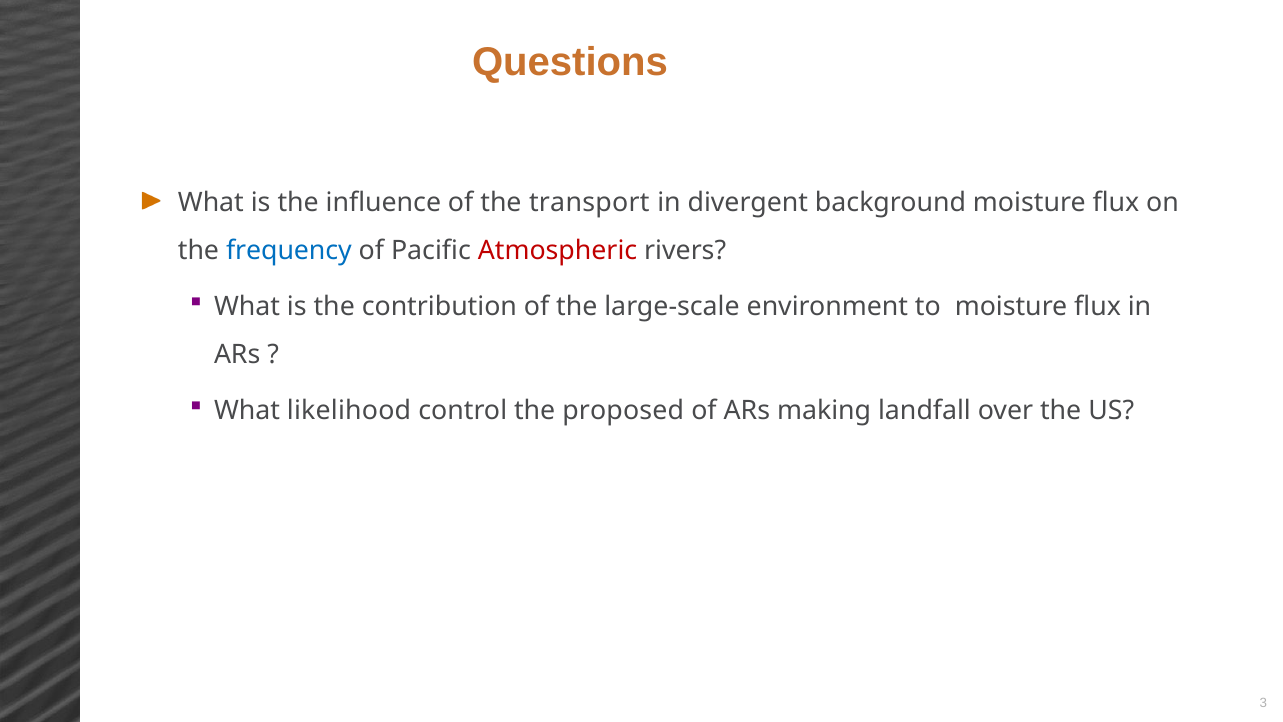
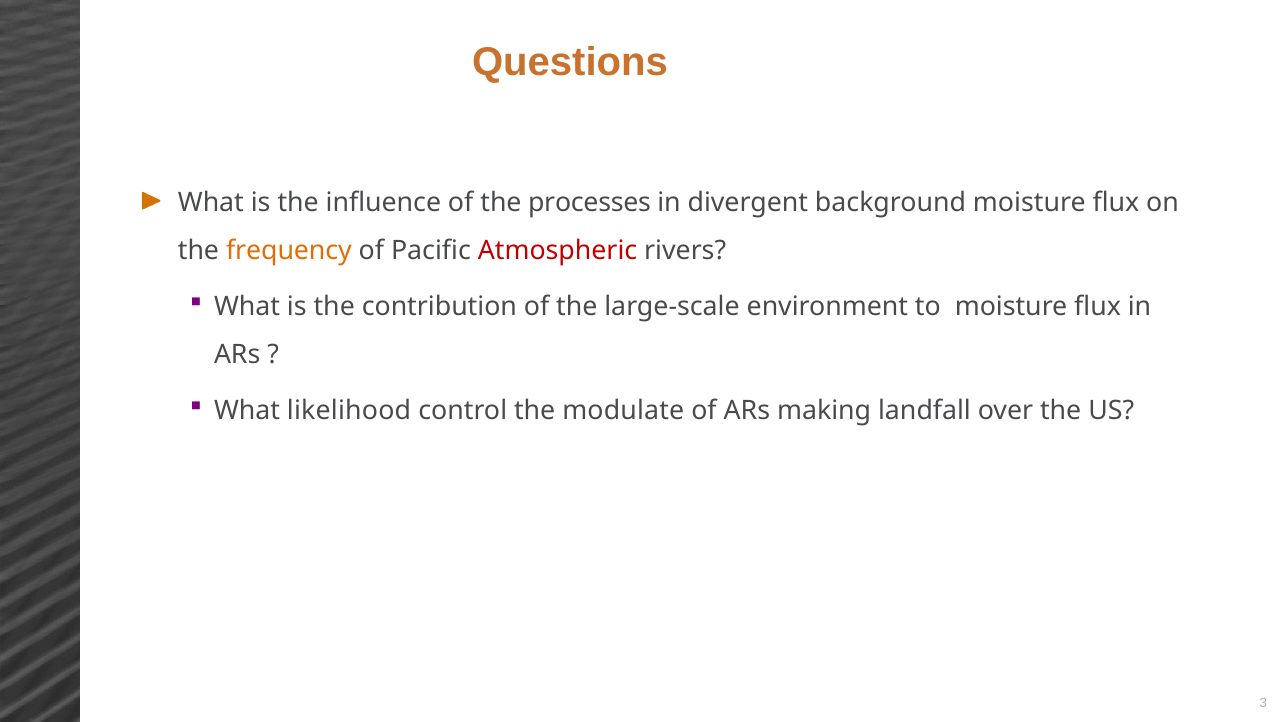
transport: transport -> processes
frequency colour: blue -> orange
proposed: proposed -> modulate
